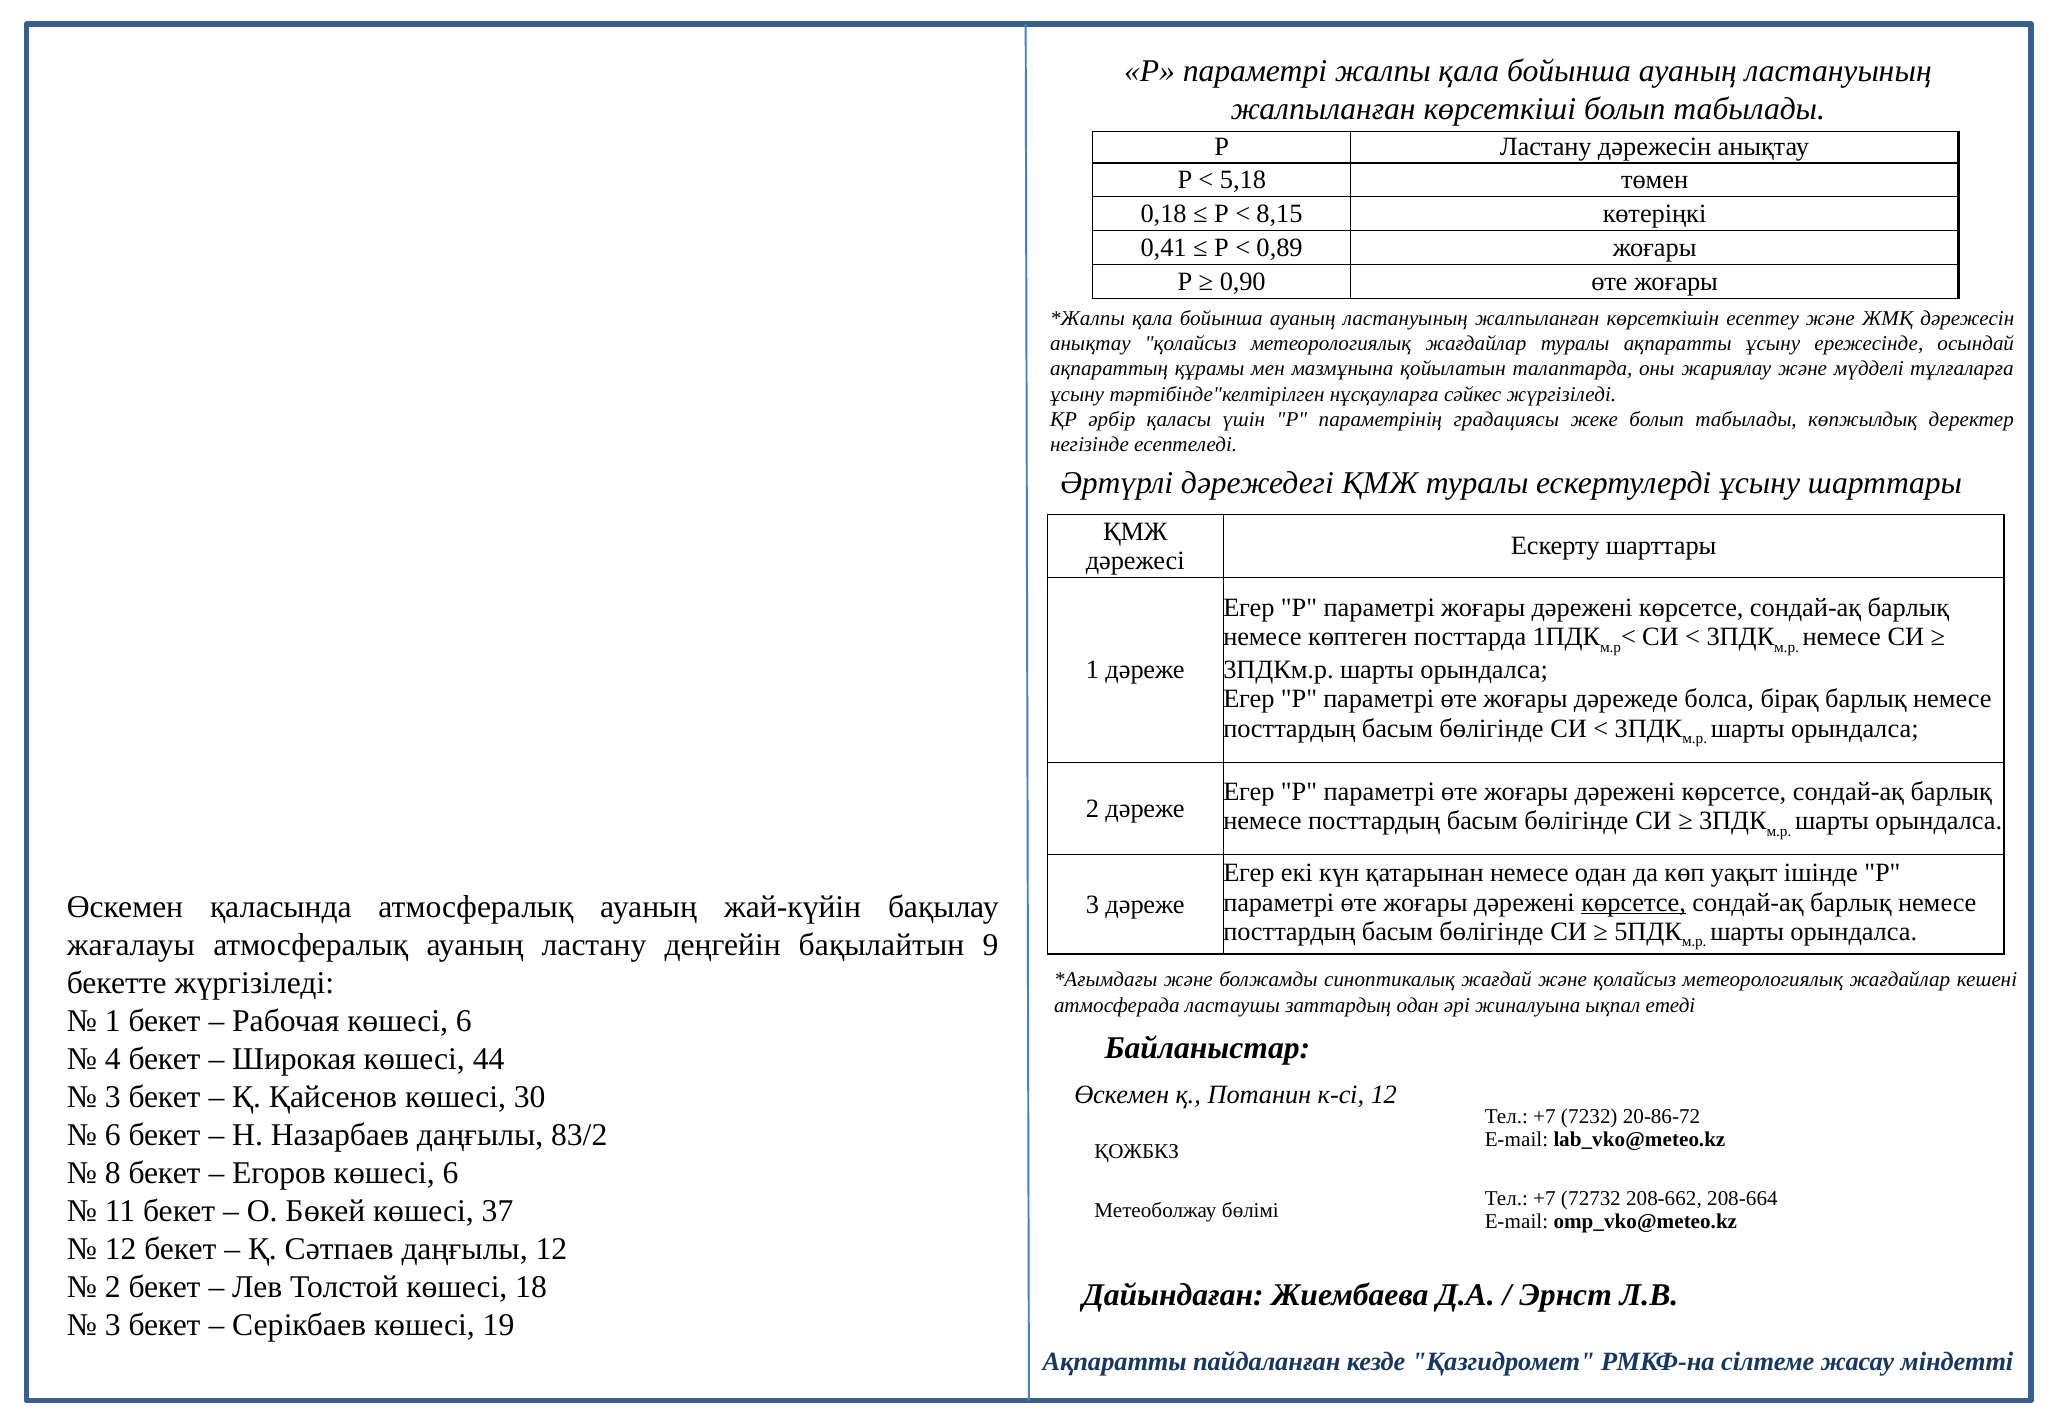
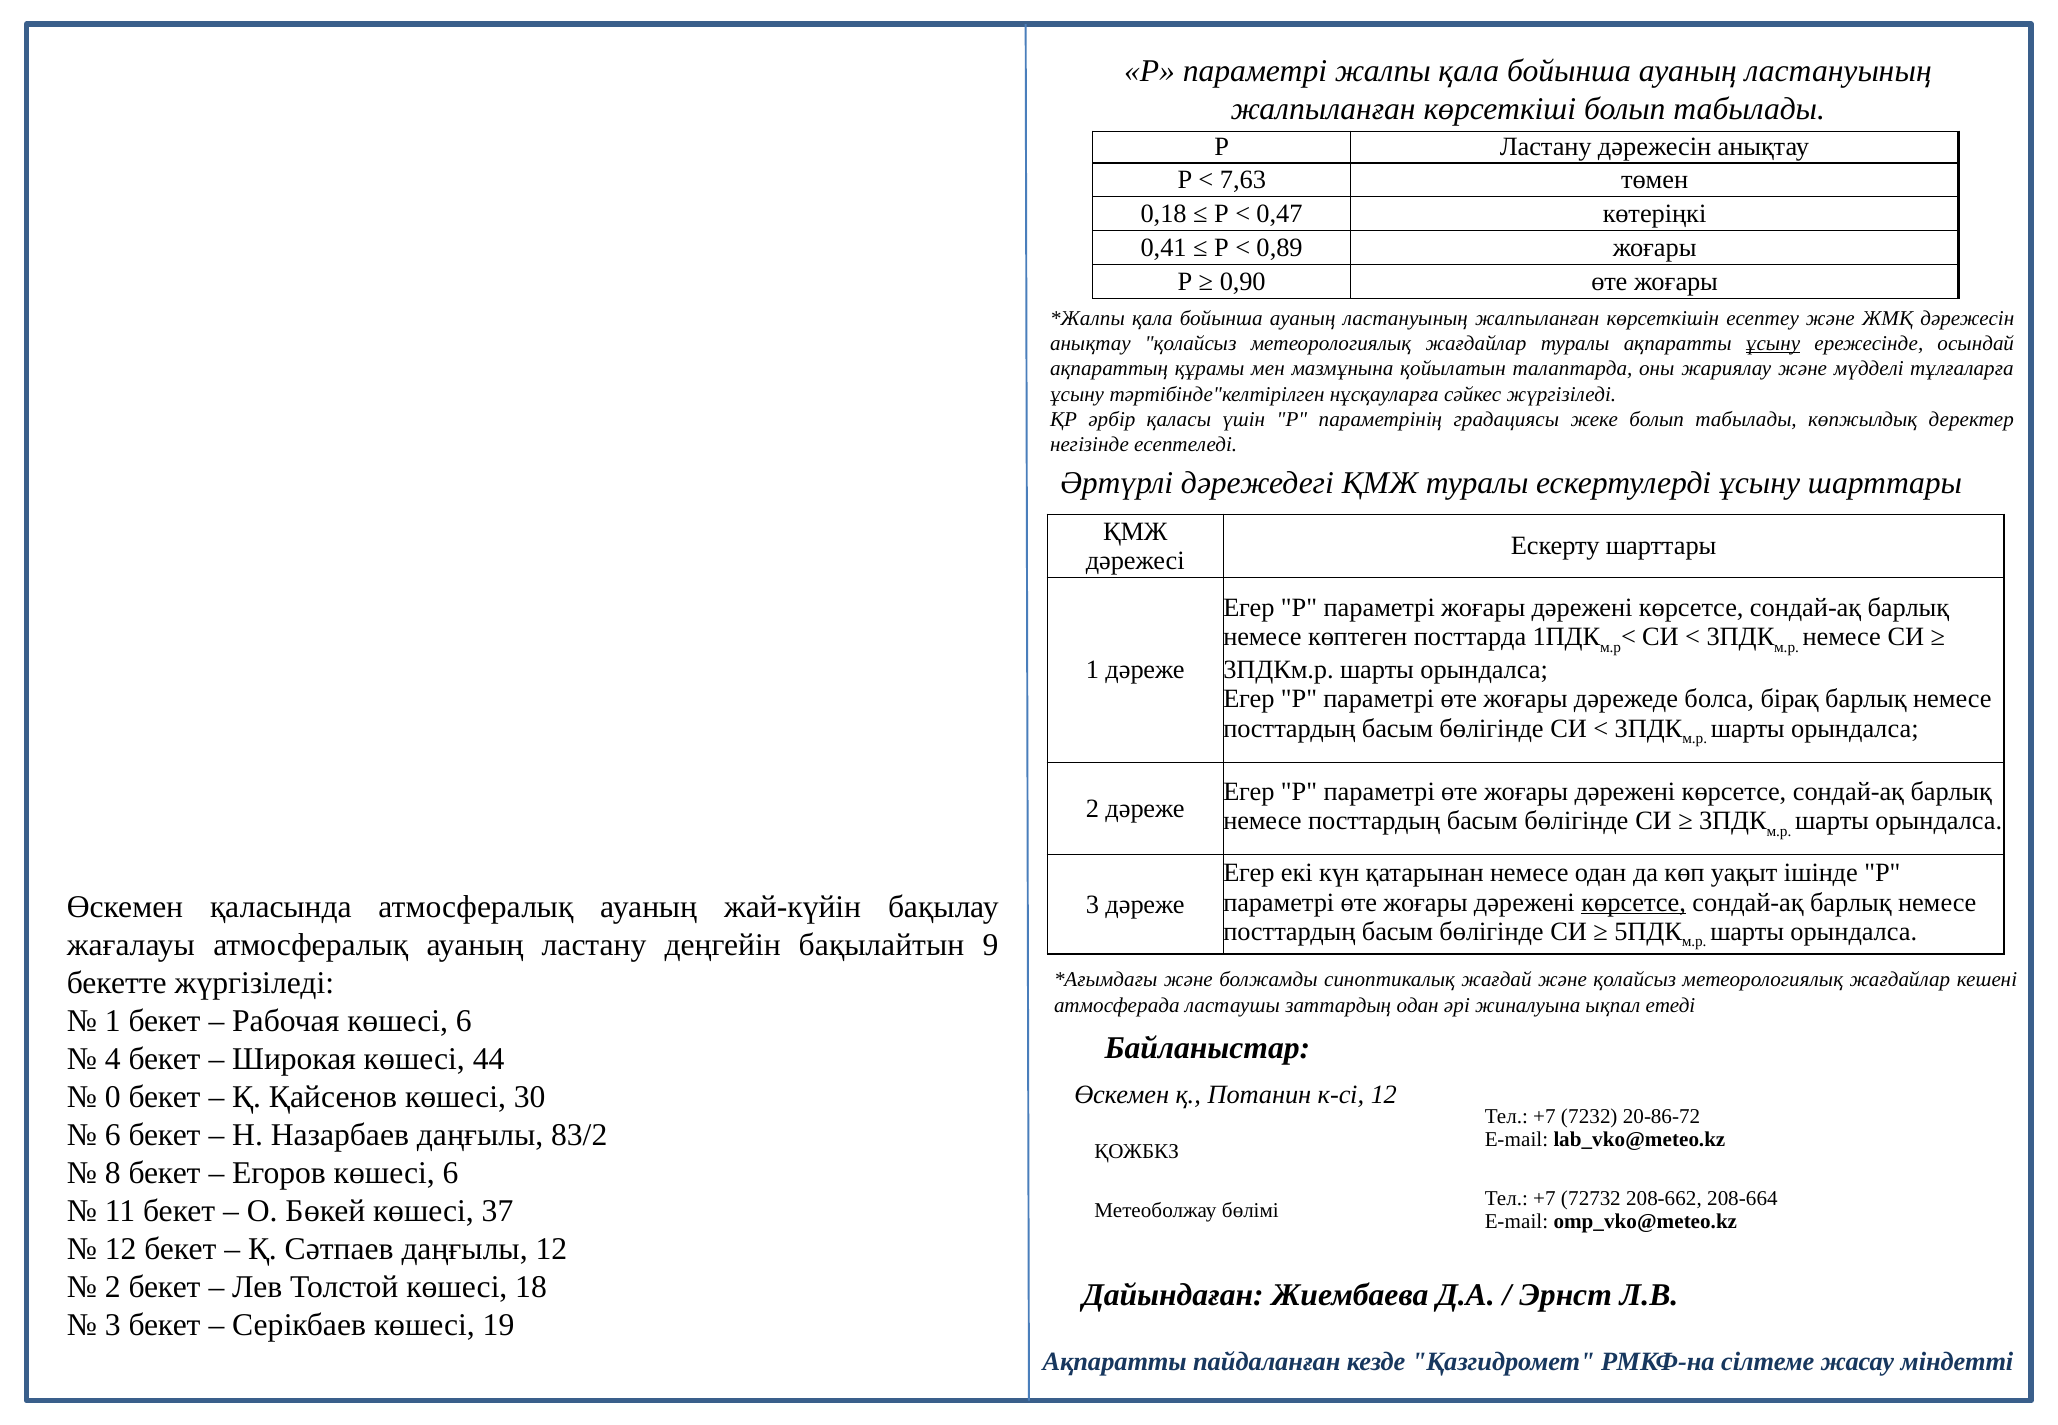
5,18: 5,18 -> 7,63
8,15: 8,15 -> 0,47
ұсыну at (1773, 344) underline: none -> present
3 at (113, 1097): 3 -> 0
